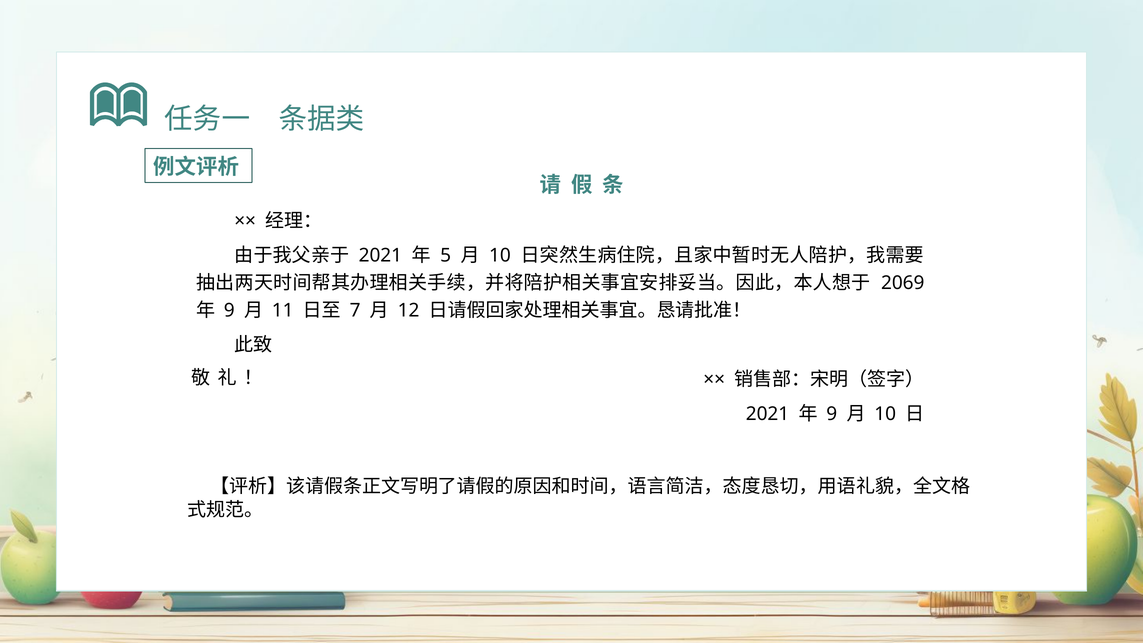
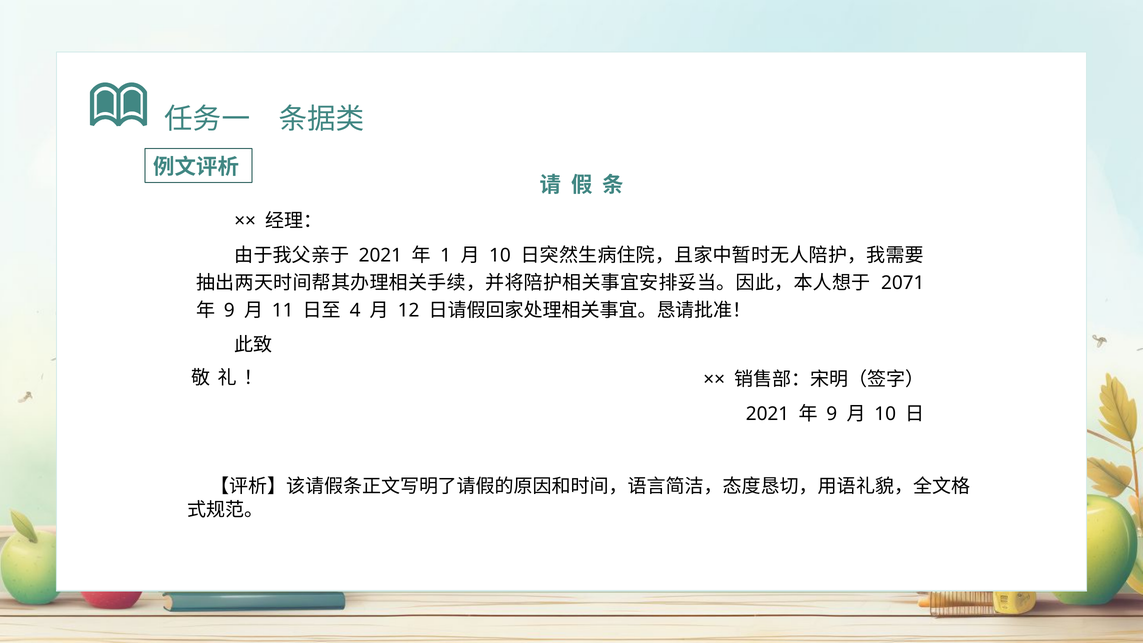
5: 5 -> 1
2069: 2069 -> 2071
7: 7 -> 4
